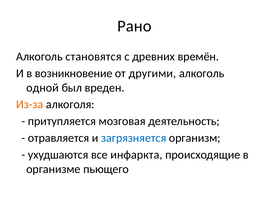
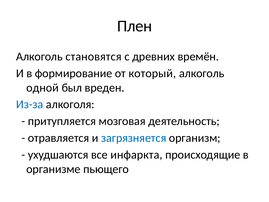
Рано: Рано -> Плен
возникновение: возникновение -> формирование
другими: другими -> который
Из-за colour: orange -> blue
